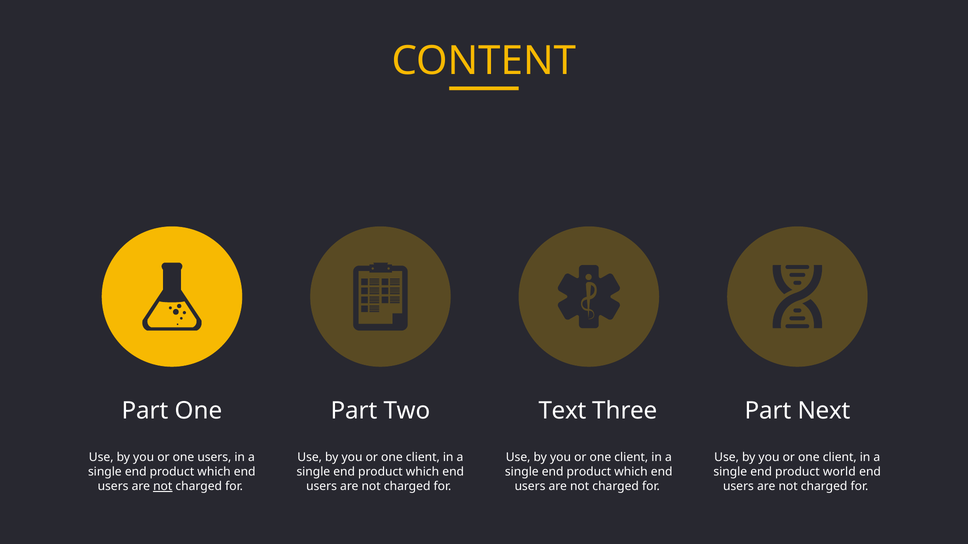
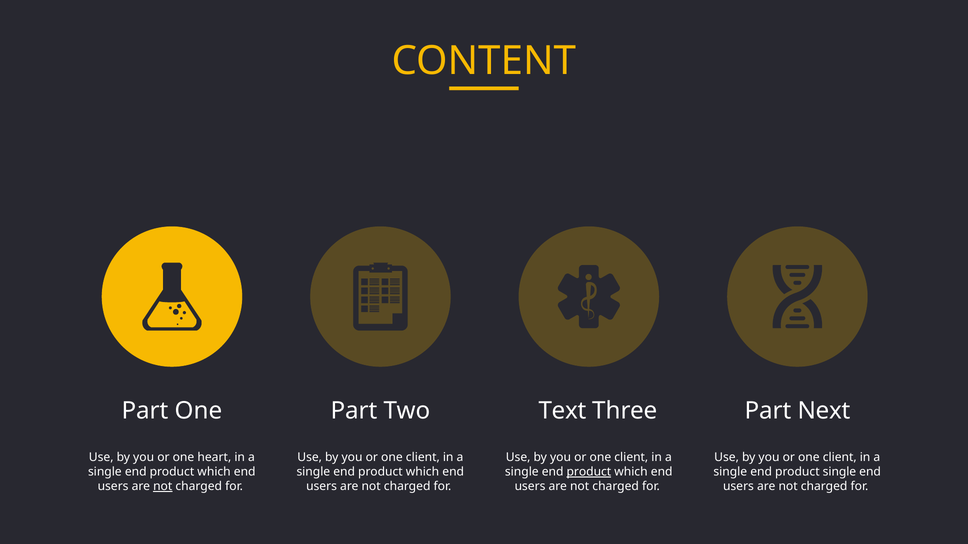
one users: users -> heart
product at (589, 472) underline: none -> present
product world: world -> single
